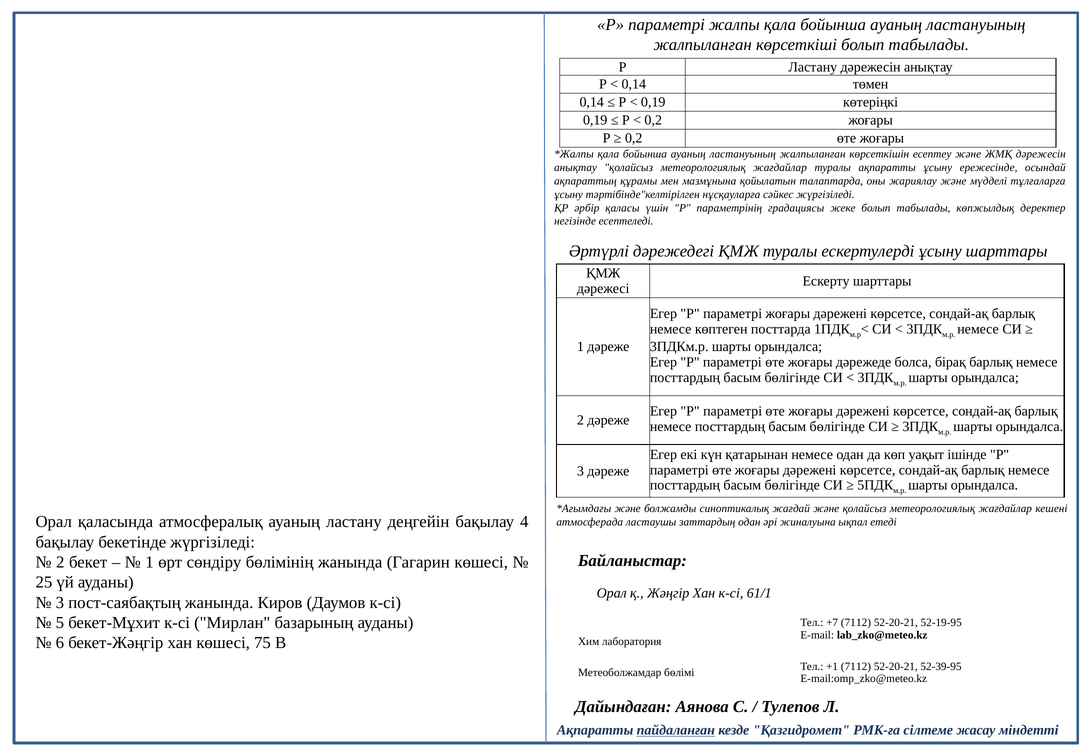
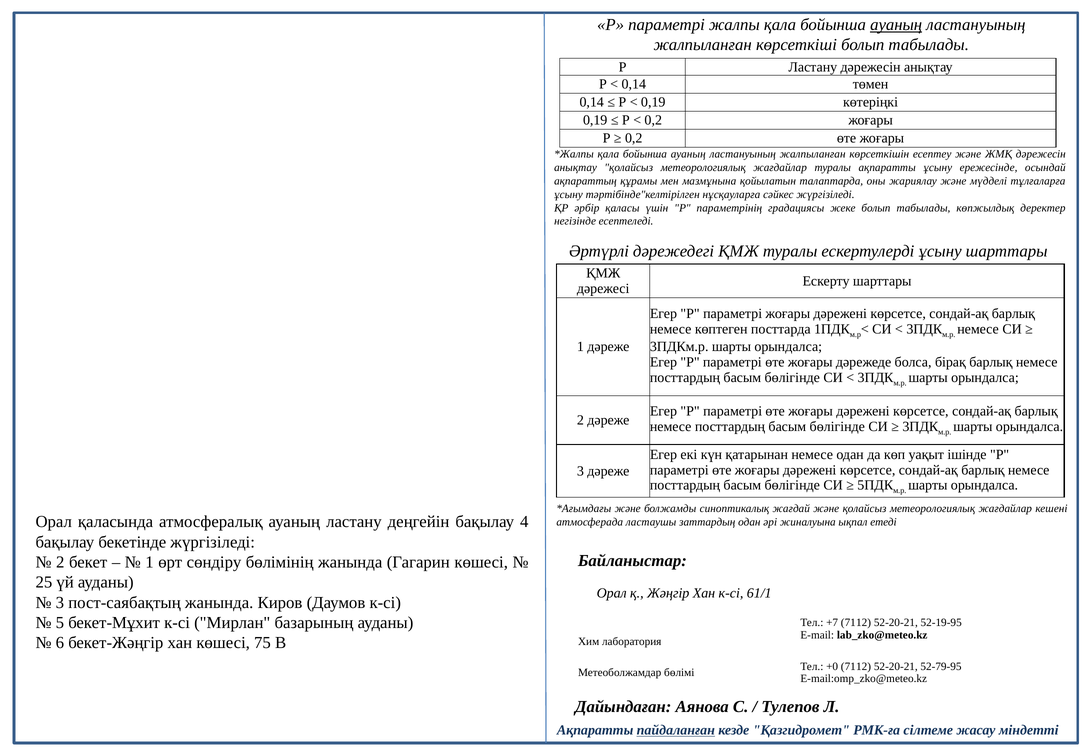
ауаның at (896, 25) underline: none -> present
+1: +1 -> +0
52-39-95: 52-39-95 -> 52-79-95
